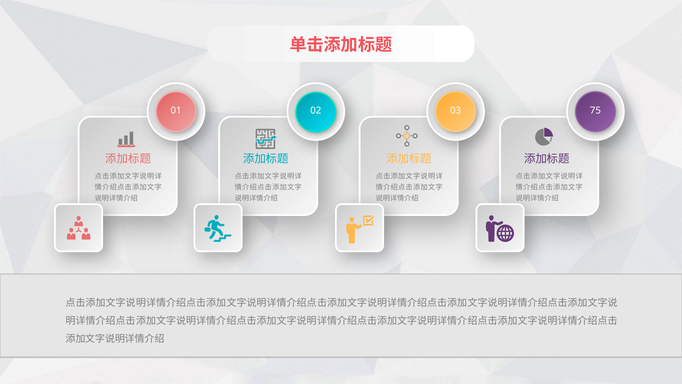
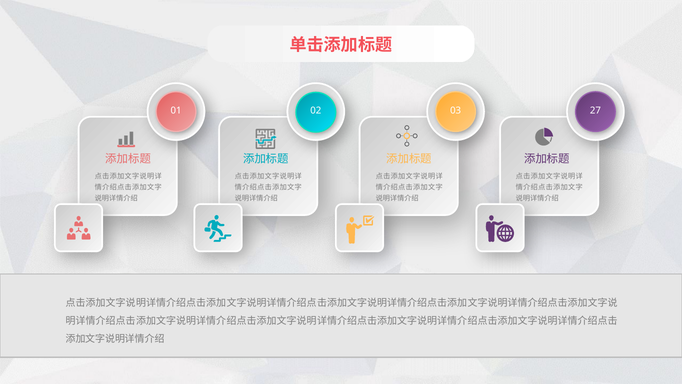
75: 75 -> 27
